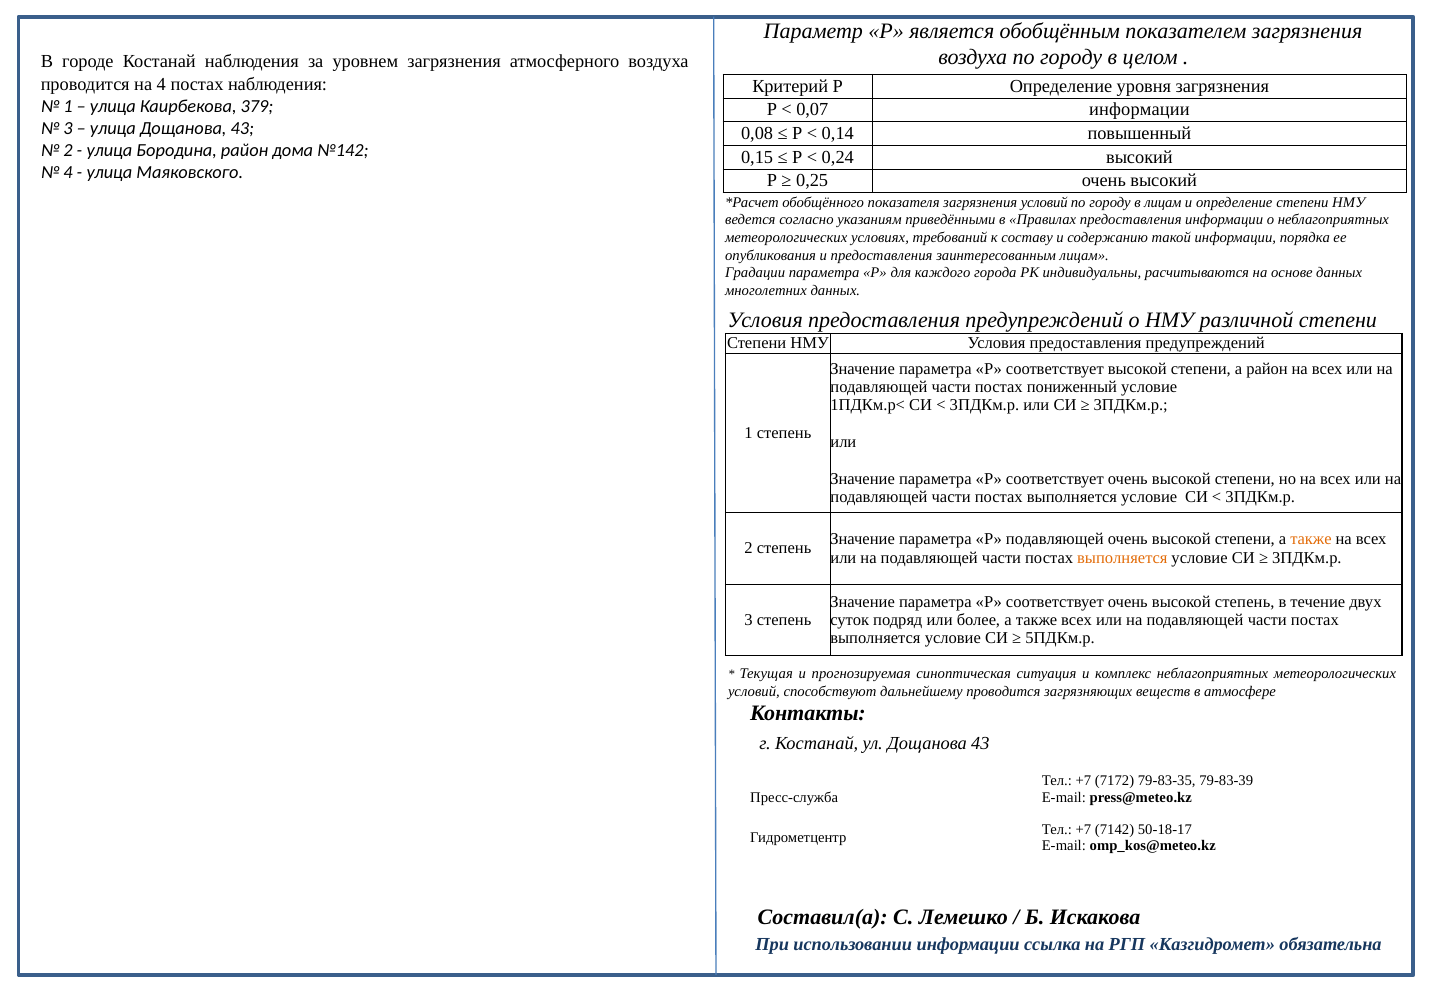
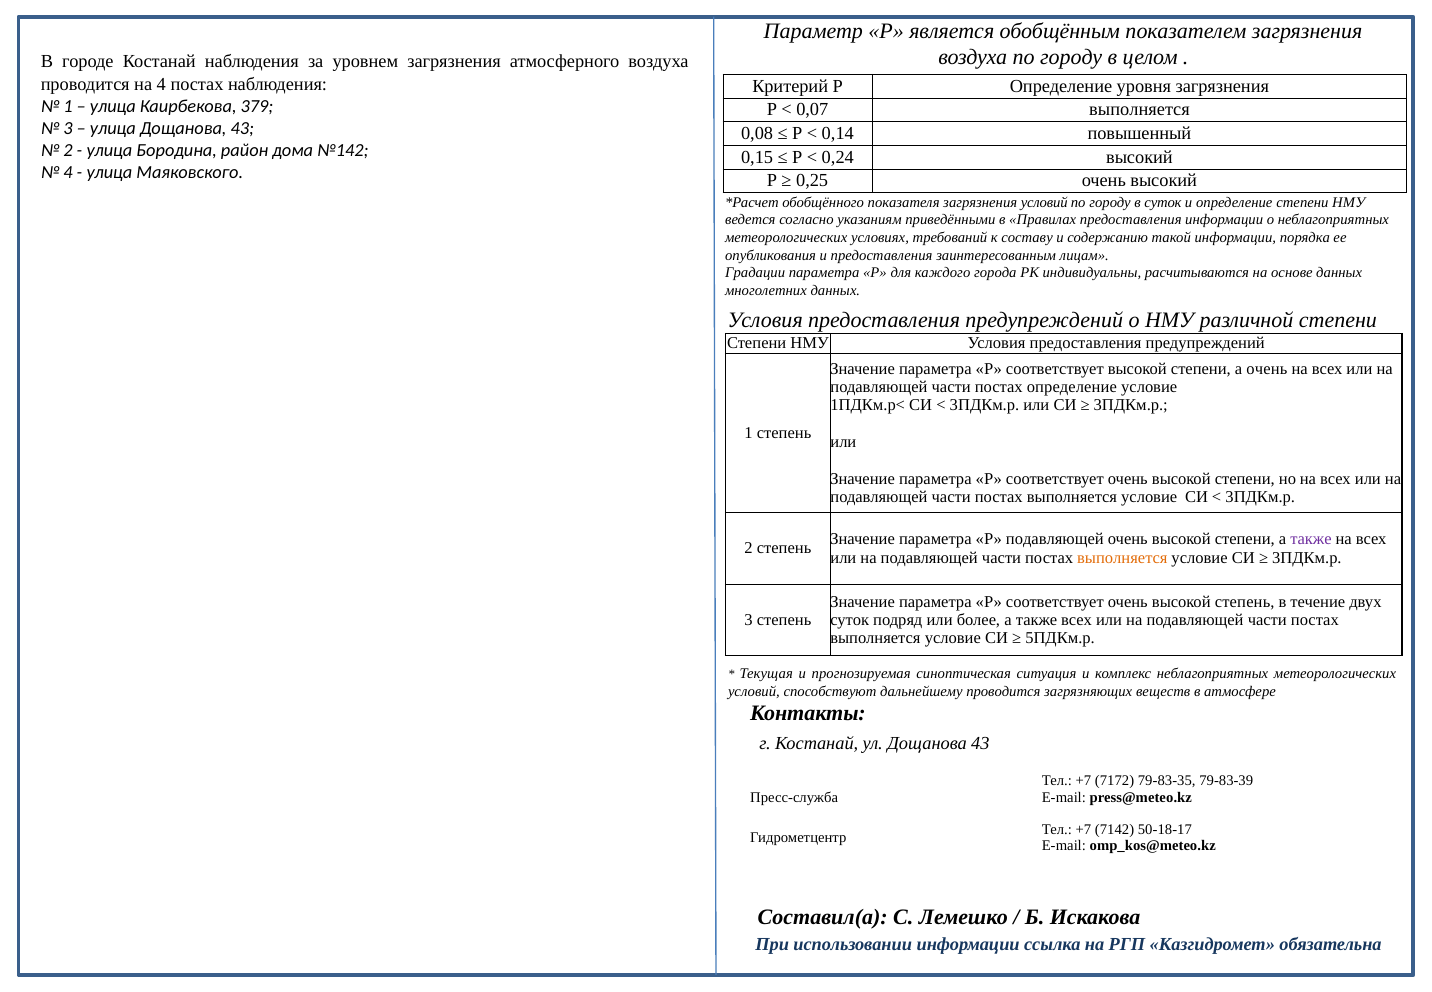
0,07 информации: информации -> выполняется
в лицам: лицам -> суток
а район: район -> очень
постах пониженный: пониженный -> определение
также at (1311, 539) colour: orange -> purple
